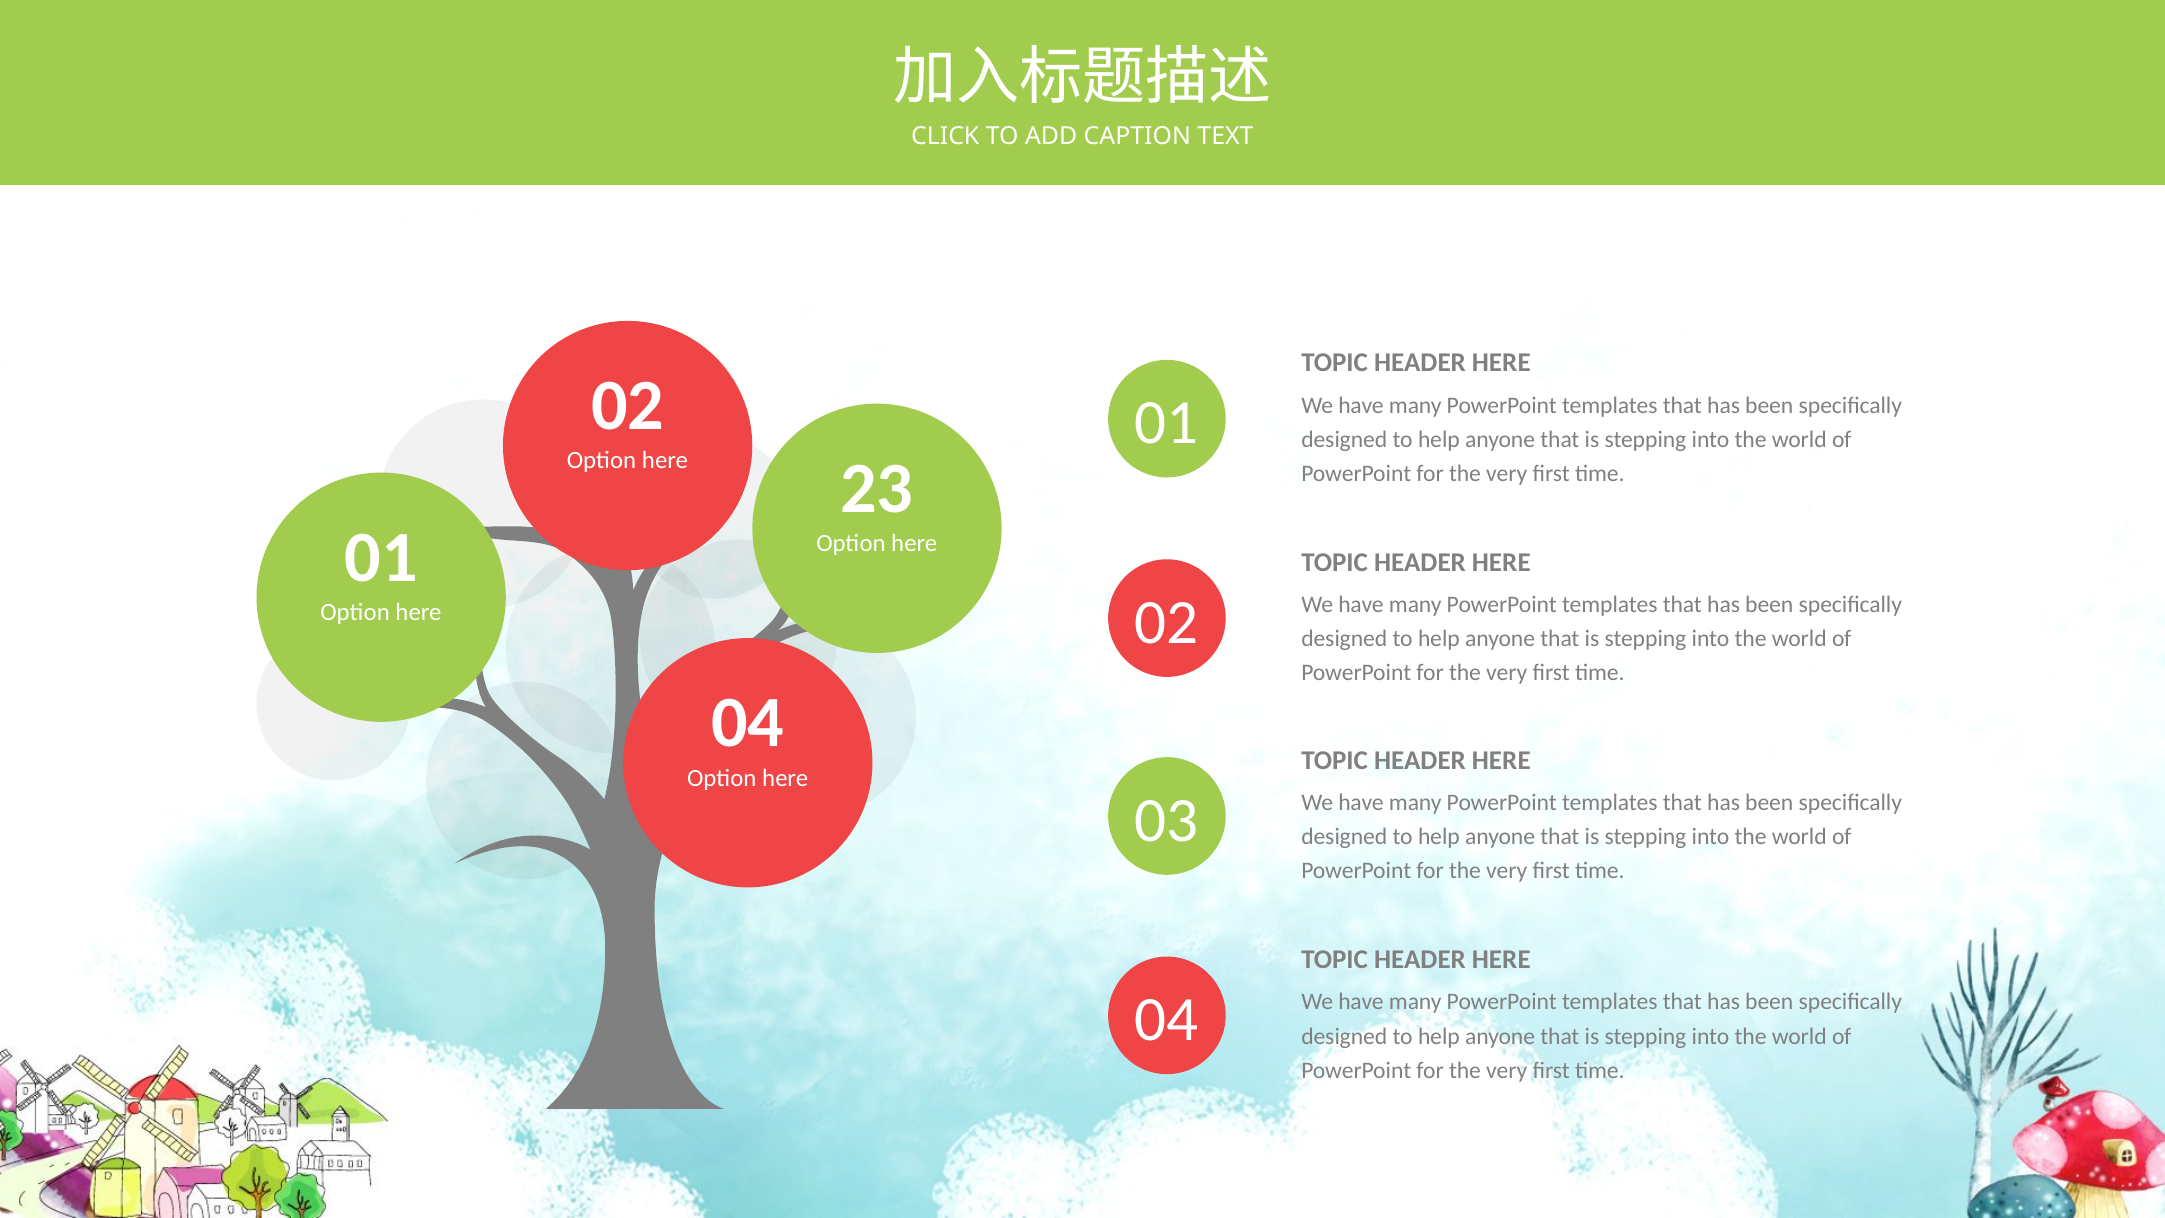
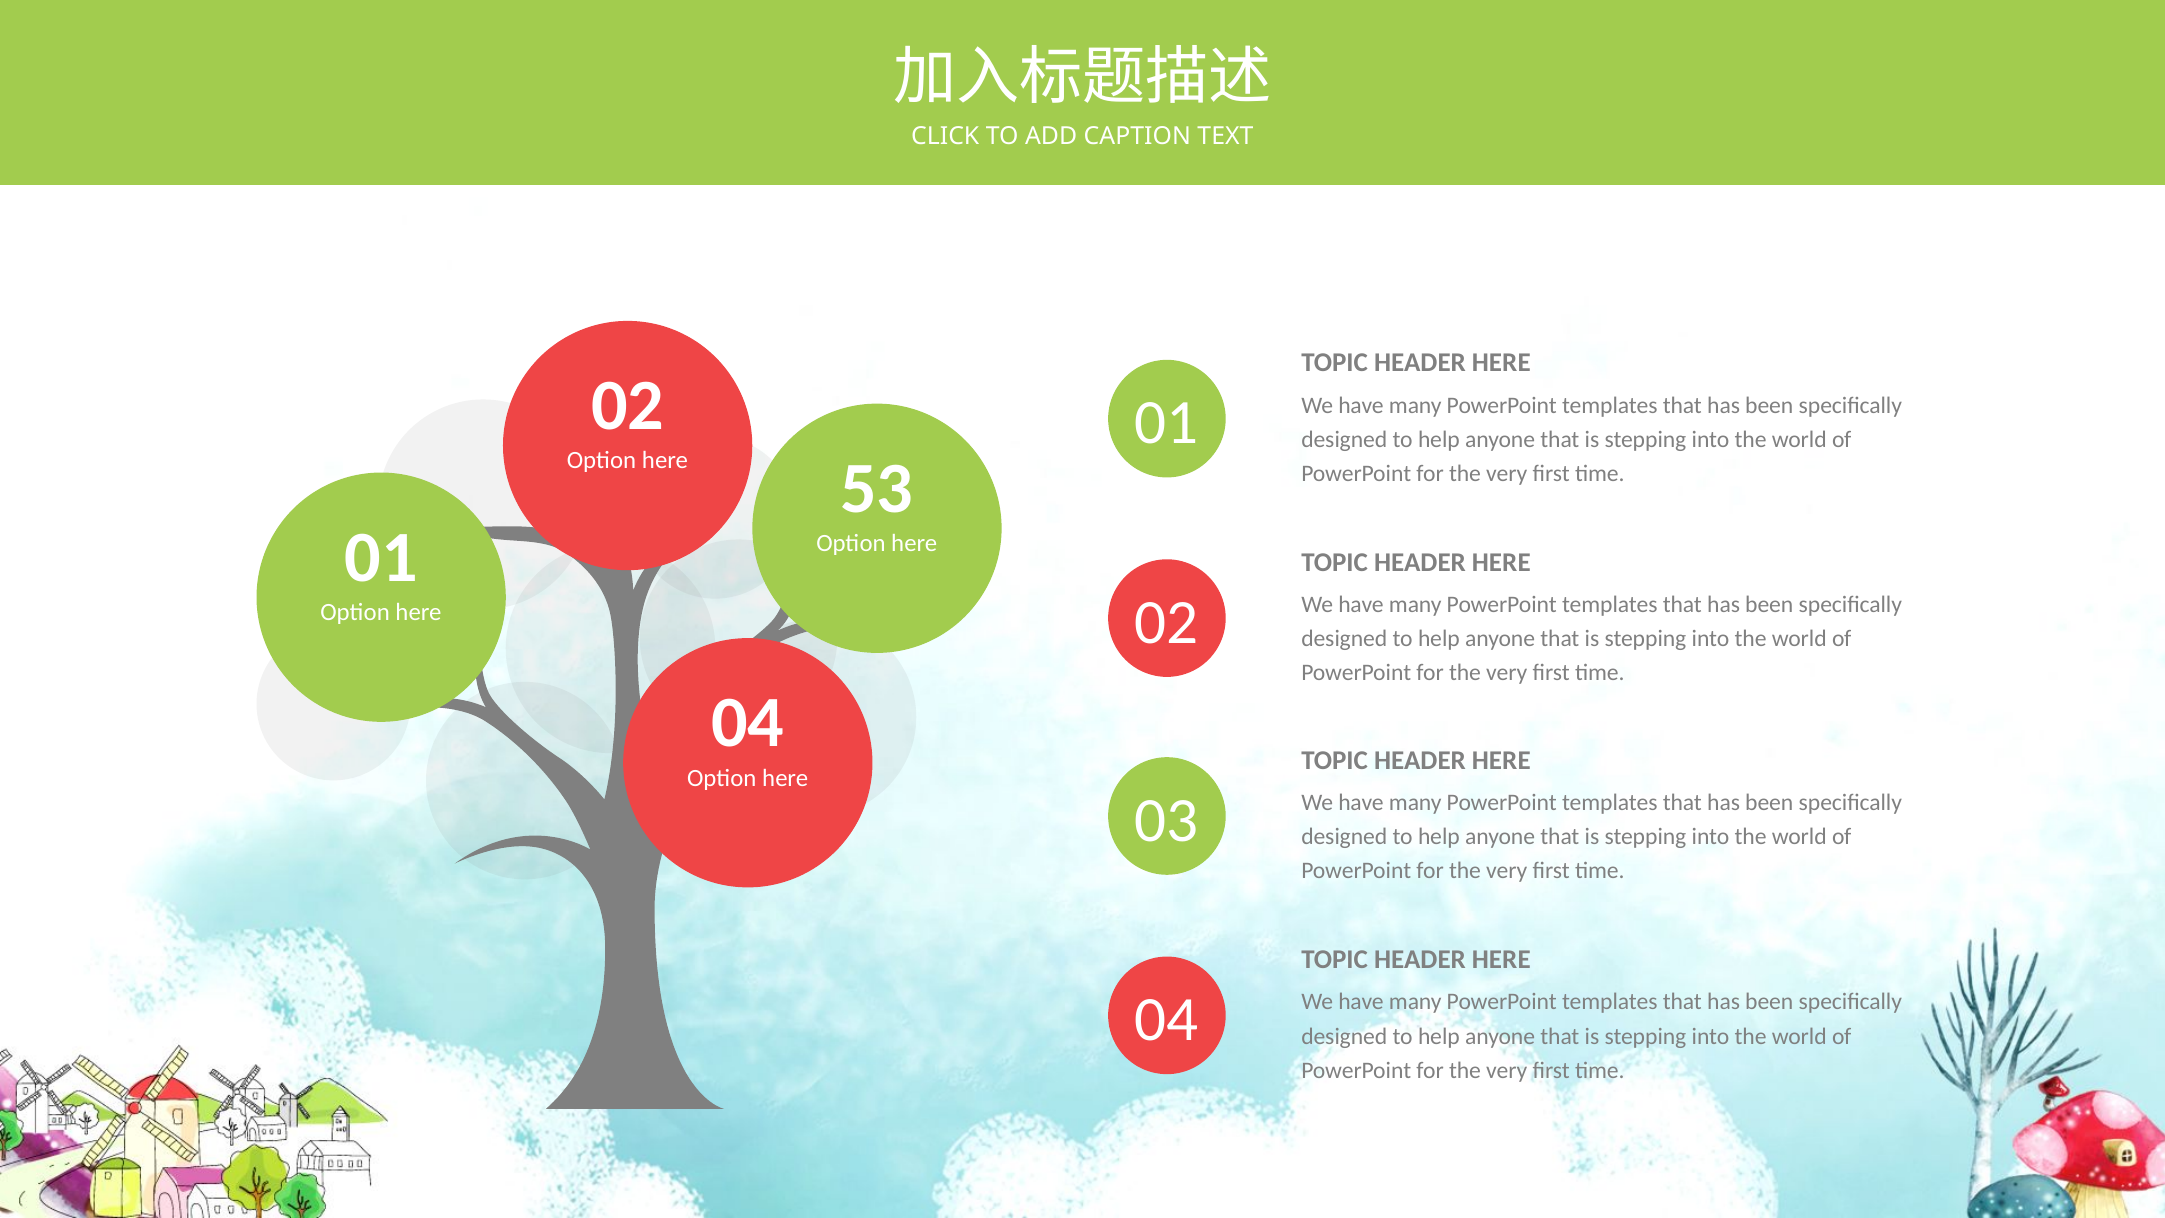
23: 23 -> 53
